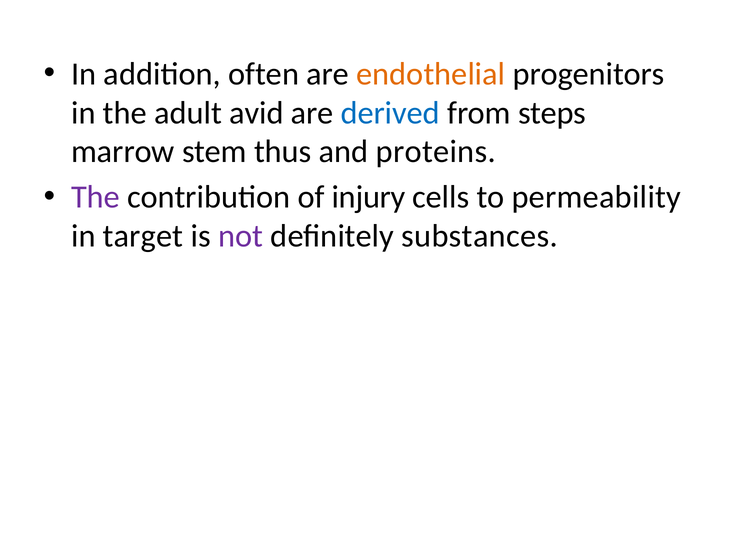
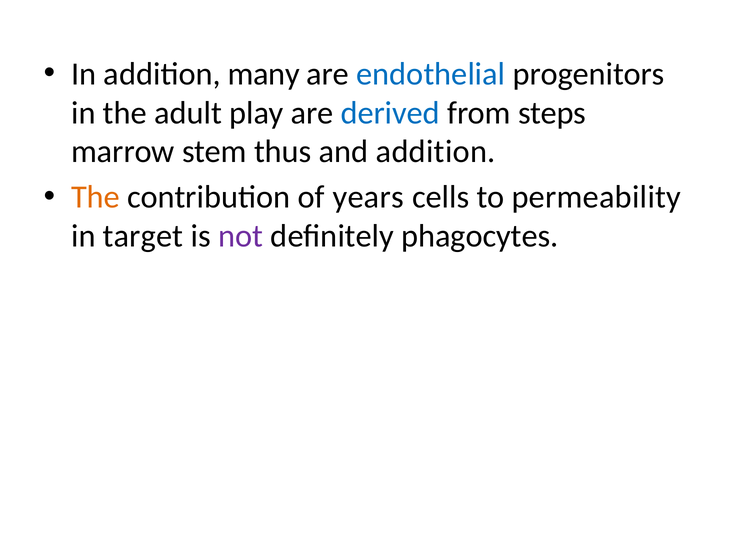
often: often -> many
endothelial colour: orange -> blue
avid: avid -> play
and proteins: proteins -> addition
The at (96, 197) colour: purple -> orange
injury: injury -> years
substances: substances -> phagocytes
